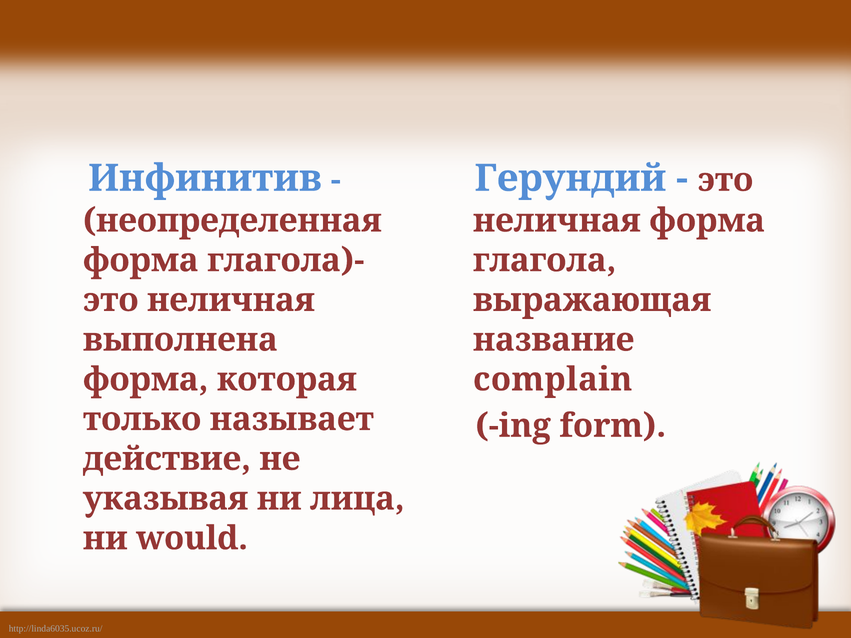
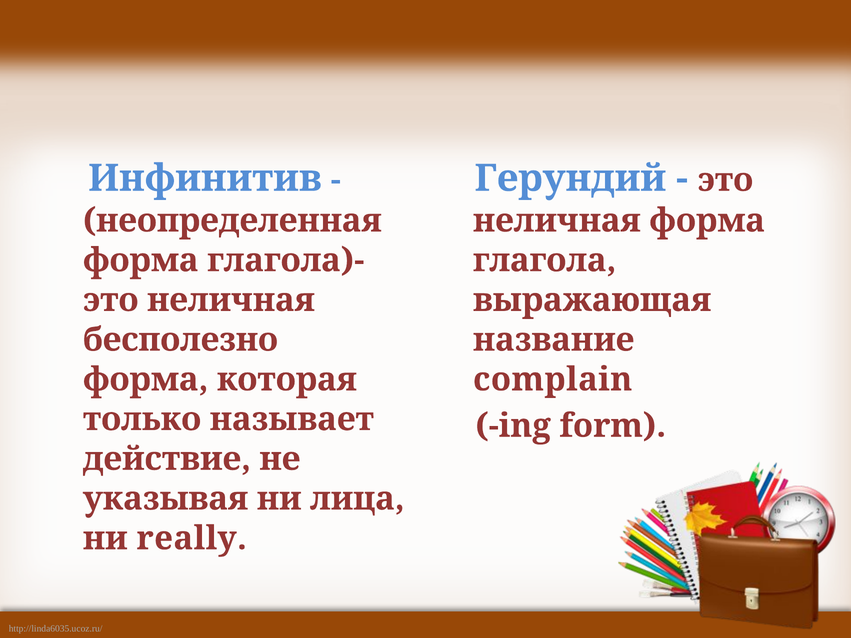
выполнена: выполнена -> бесполезно
would: would -> really
